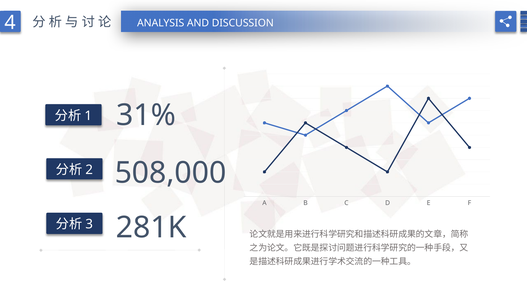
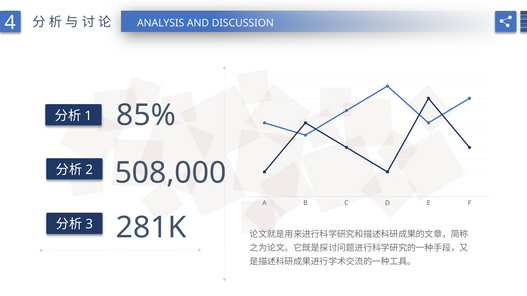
31%: 31% -> 85%
